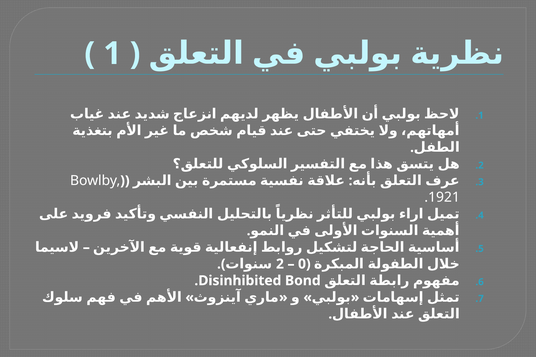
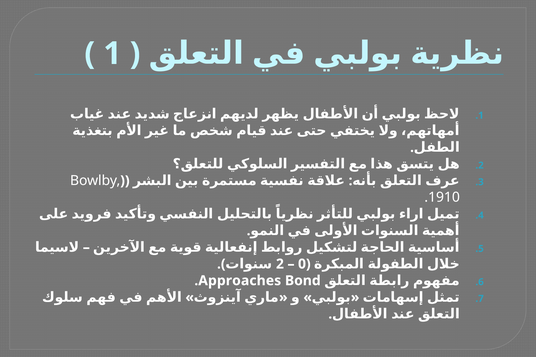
1921: 1921 -> 1910
Disinhibited: Disinhibited -> Approaches
